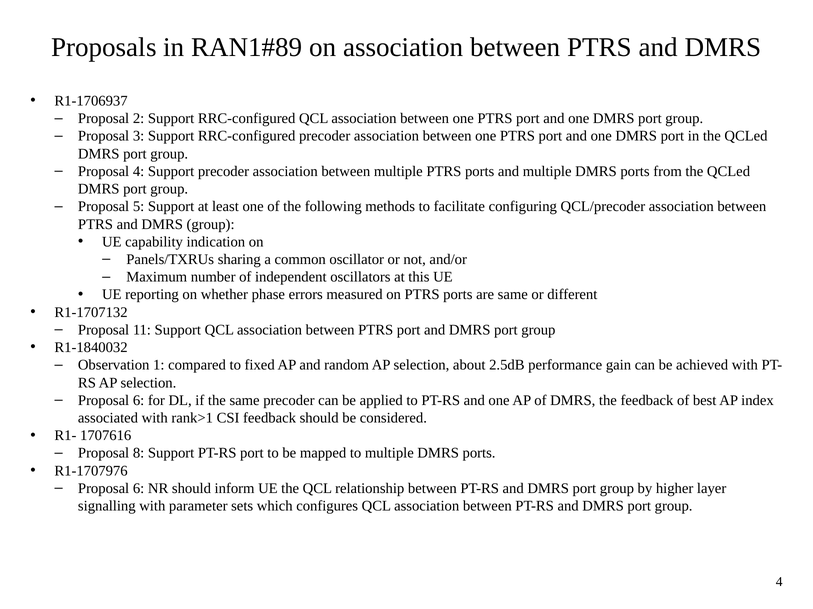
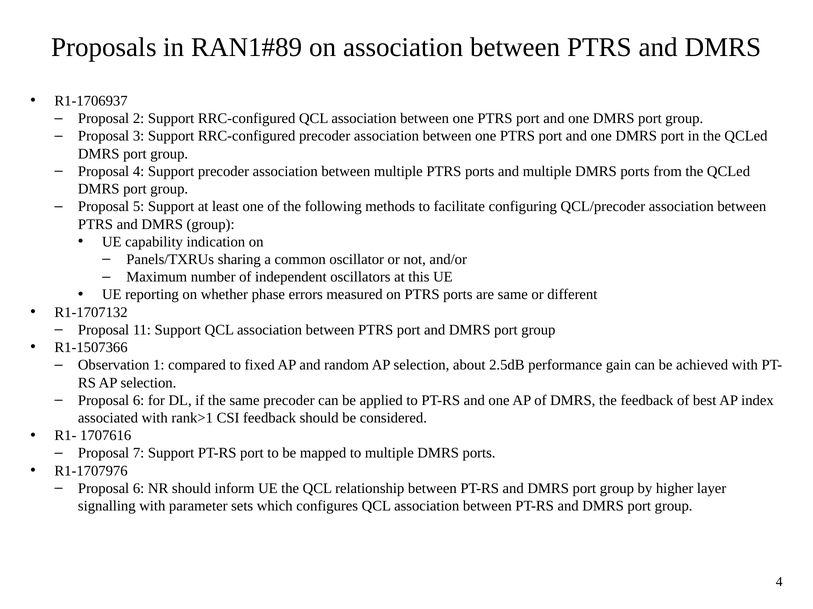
R1-1840032: R1-1840032 -> R1-1507366
8: 8 -> 7
